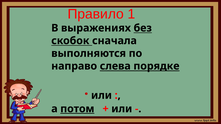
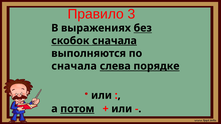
1: 1 -> 3
сначала at (114, 41) underline: none -> present
направо at (74, 66): направо -> сначала
